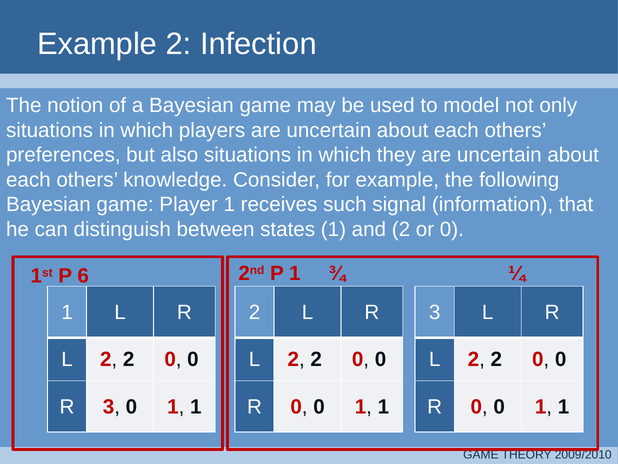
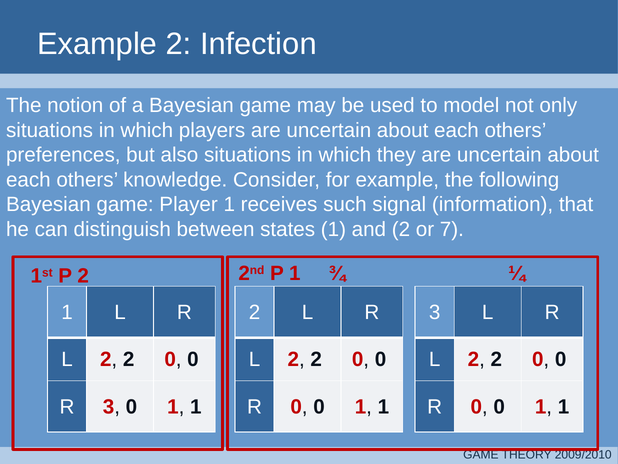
or 0: 0 -> 7
P 6: 6 -> 2
